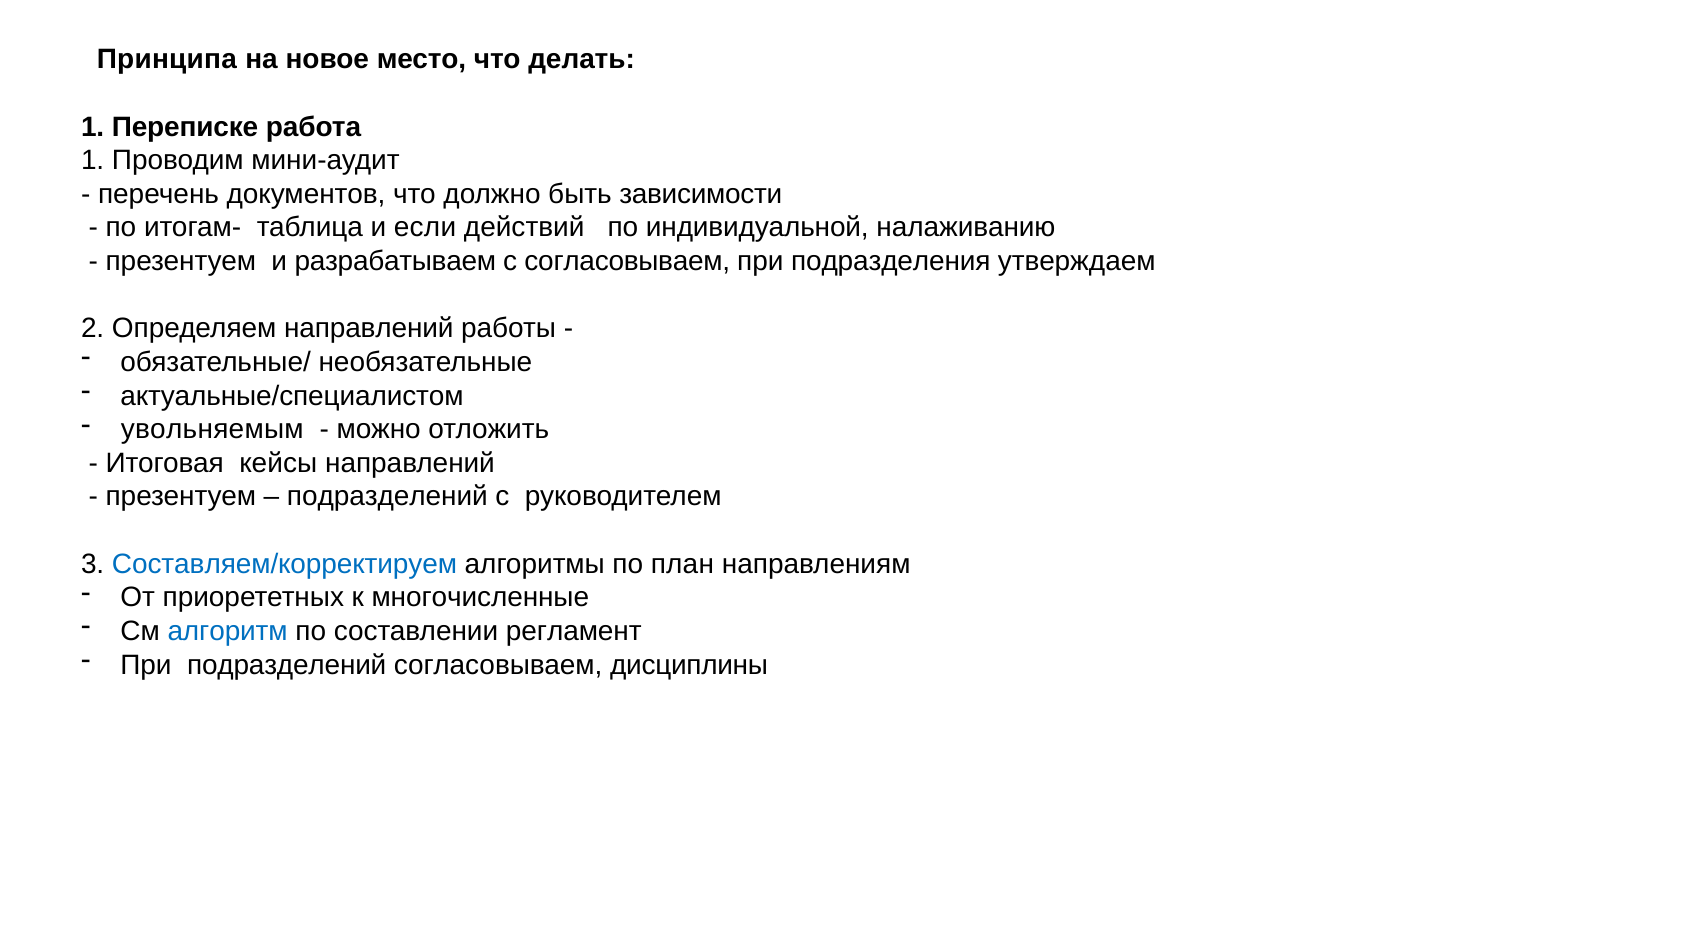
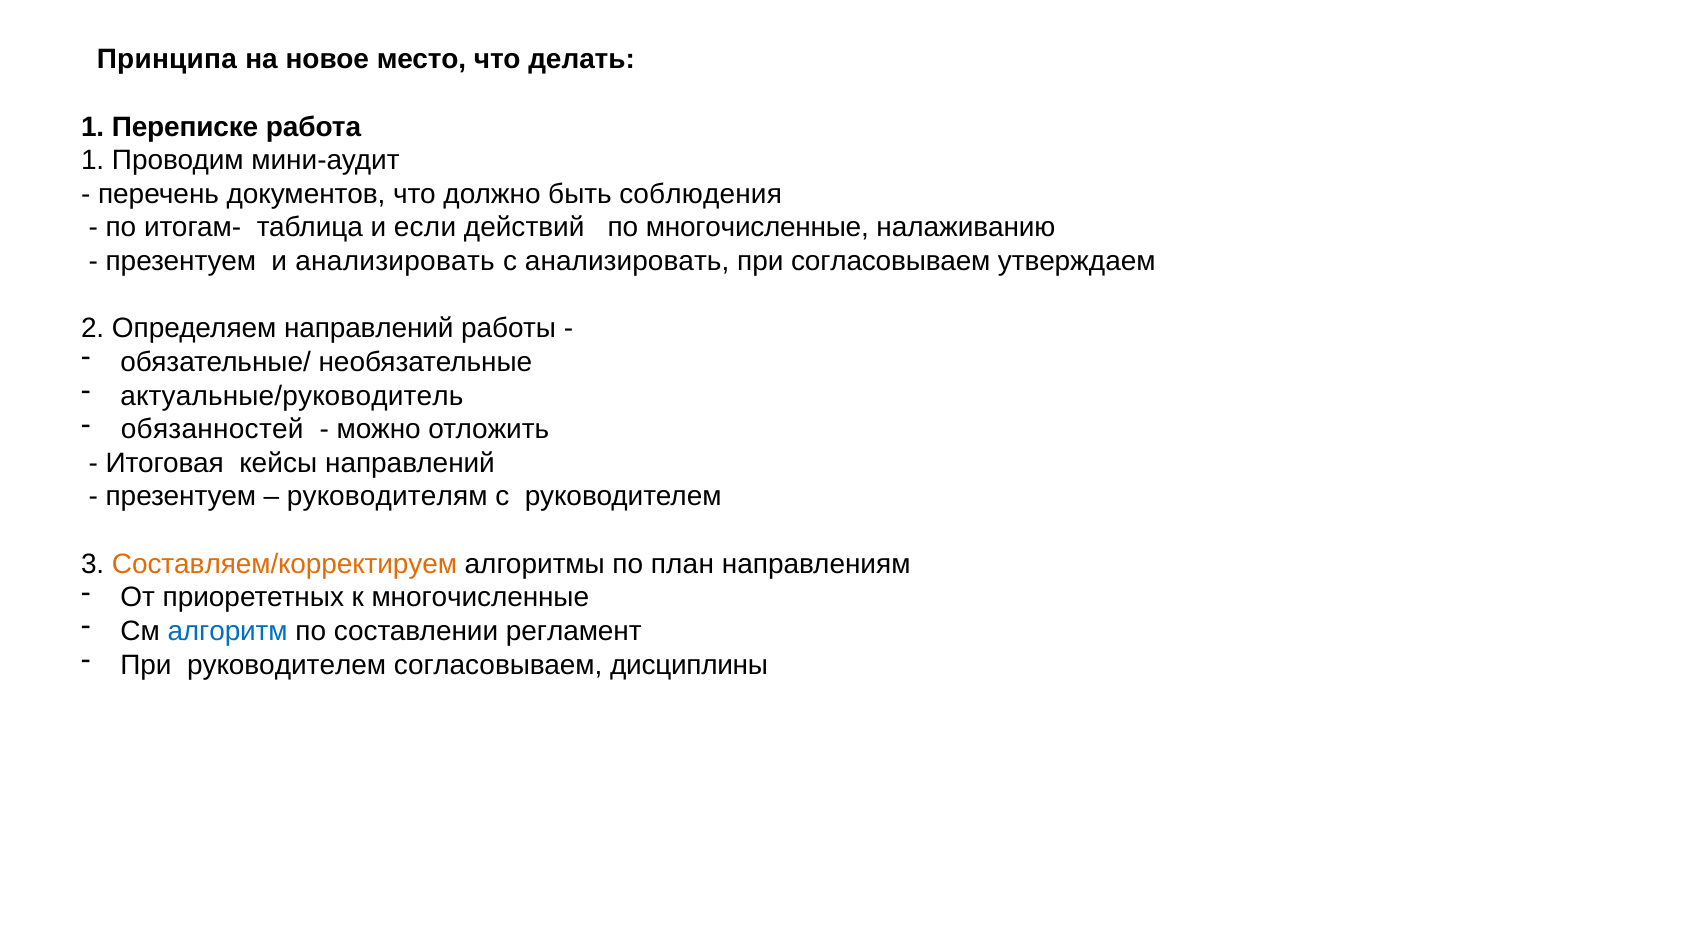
зависимости: зависимости -> соблюдения
по индивидуальной: индивидуальной -> многочисленные
и разрабатываем: разрабатываем -> анализировать
с согласовываем: согласовываем -> анализировать
при подразделения: подразделения -> согласовываем
актуальные/специалистом: актуальные/специалистом -> актуальные/руководитель
увольняемым: увольняемым -> обязанностей
подразделений at (387, 497): подразделений -> руководителям
Составляем/корректируем colour: blue -> orange
При подразделений: подразделений -> руководителем
